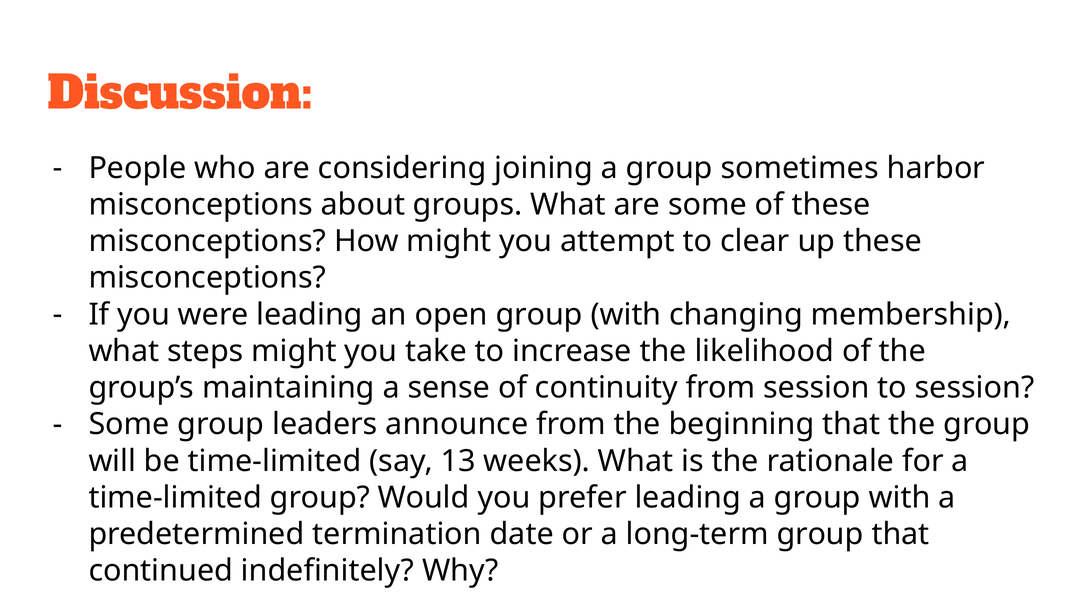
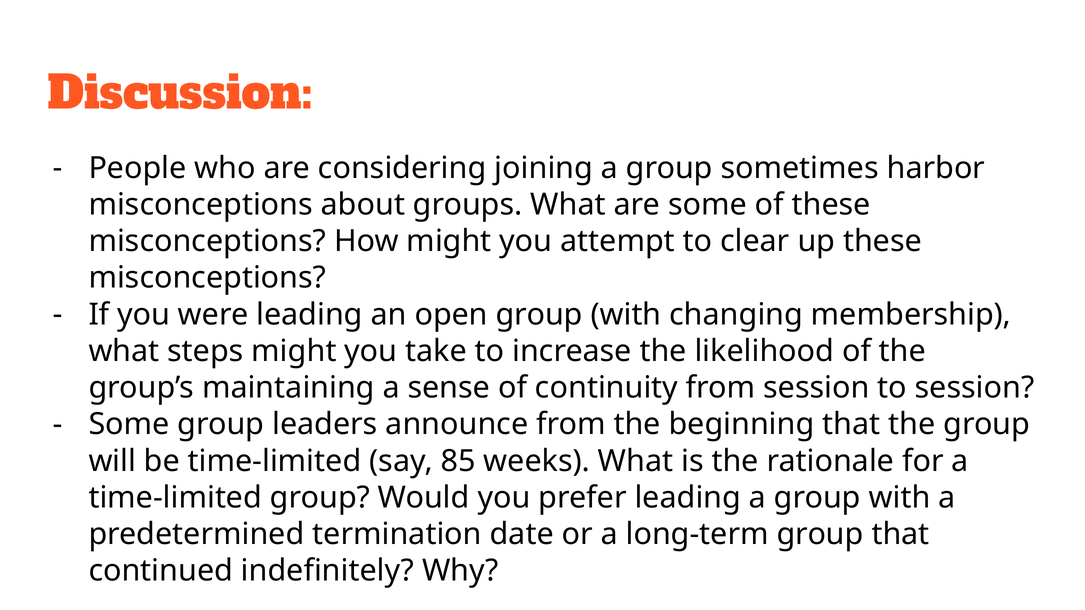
13: 13 -> 85
